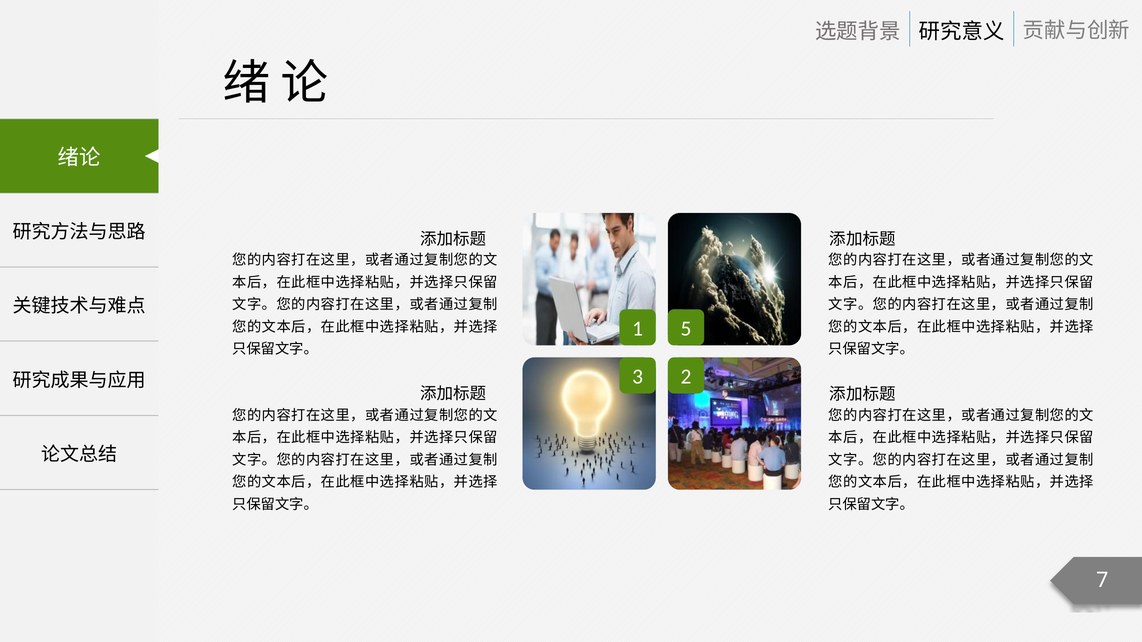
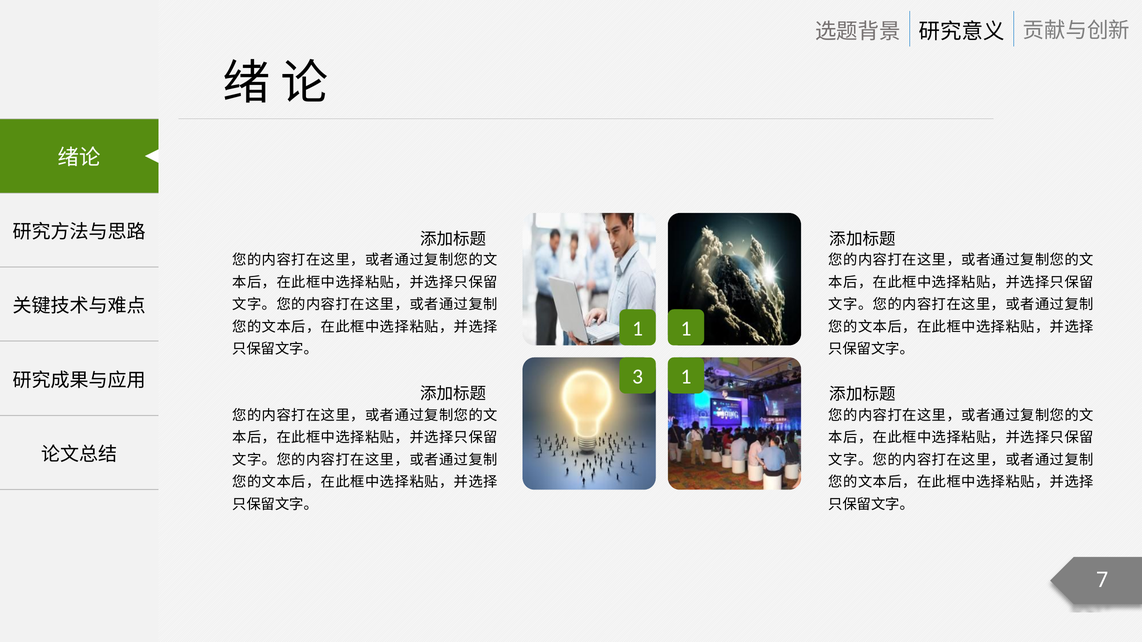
1 5: 5 -> 1
3 2: 2 -> 1
